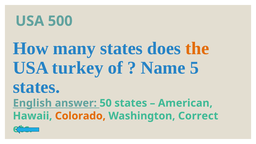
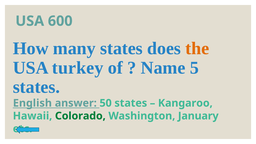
500: 500 -> 600
American: American -> Kangaroo
Colorado colour: orange -> green
Correct: Correct -> January
